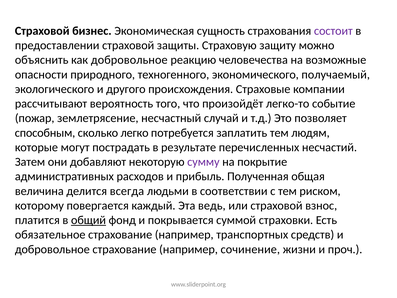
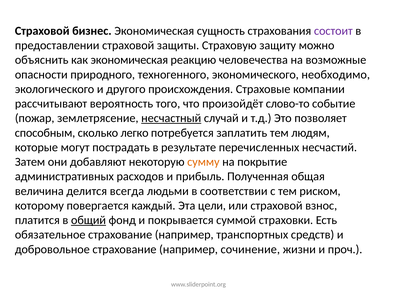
как добровольное: добровольное -> экономическая
получаемый: получаемый -> необходимо
легко-то: легко-то -> слово-то
несчастный underline: none -> present
сумму colour: purple -> orange
ведь: ведь -> цели
